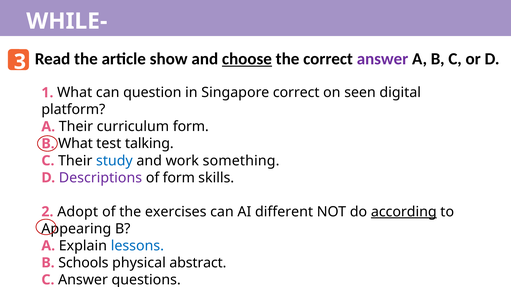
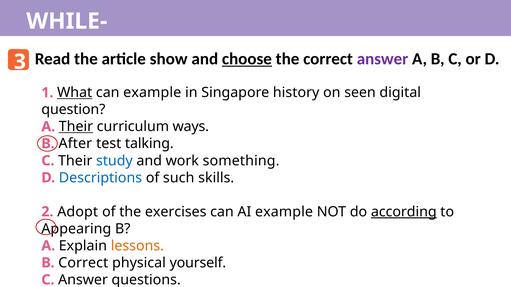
What at (75, 93) underline: none -> present
can question: question -> example
Singapore correct: correct -> history
platform: platform -> question
Their at (76, 127) underline: none -> present
curriculum form: form -> ways
B What: What -> After
Descriptions colour: purple -> blue
of form: form -> such
AI different: different -> example
lessons colour: blue -> orange
B Schools: Schools -> Correct
abstract: abstract -> yourself
